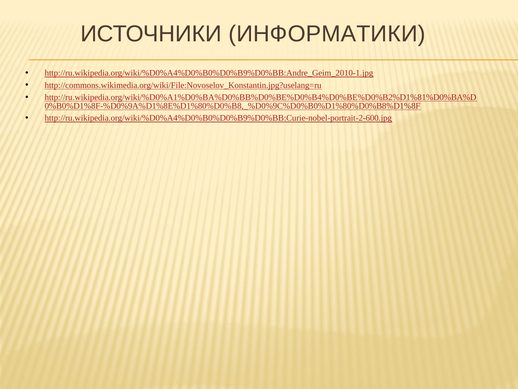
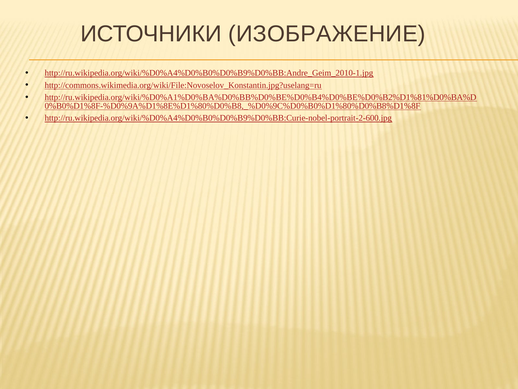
ИНФОРМАТИКИ: ИНФОРМАТИКИ -> ИЗОБРАЖЕНИЕ
